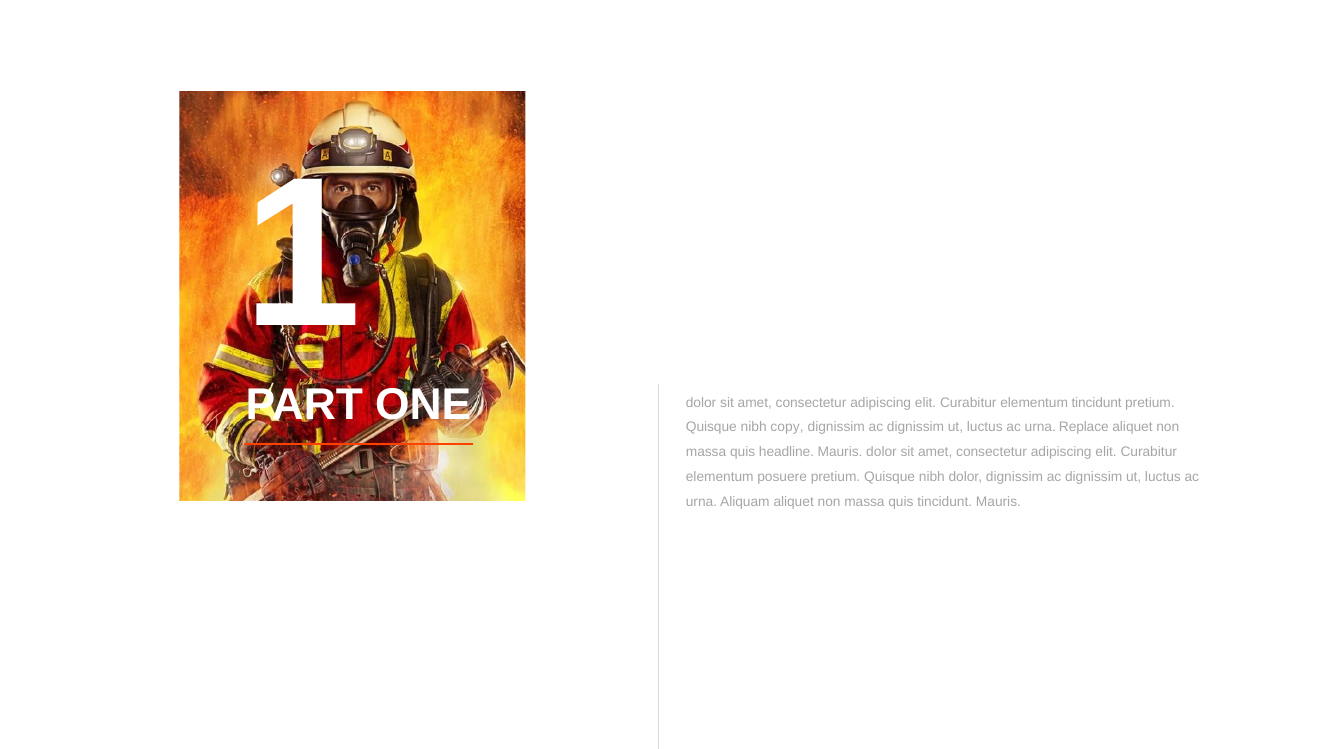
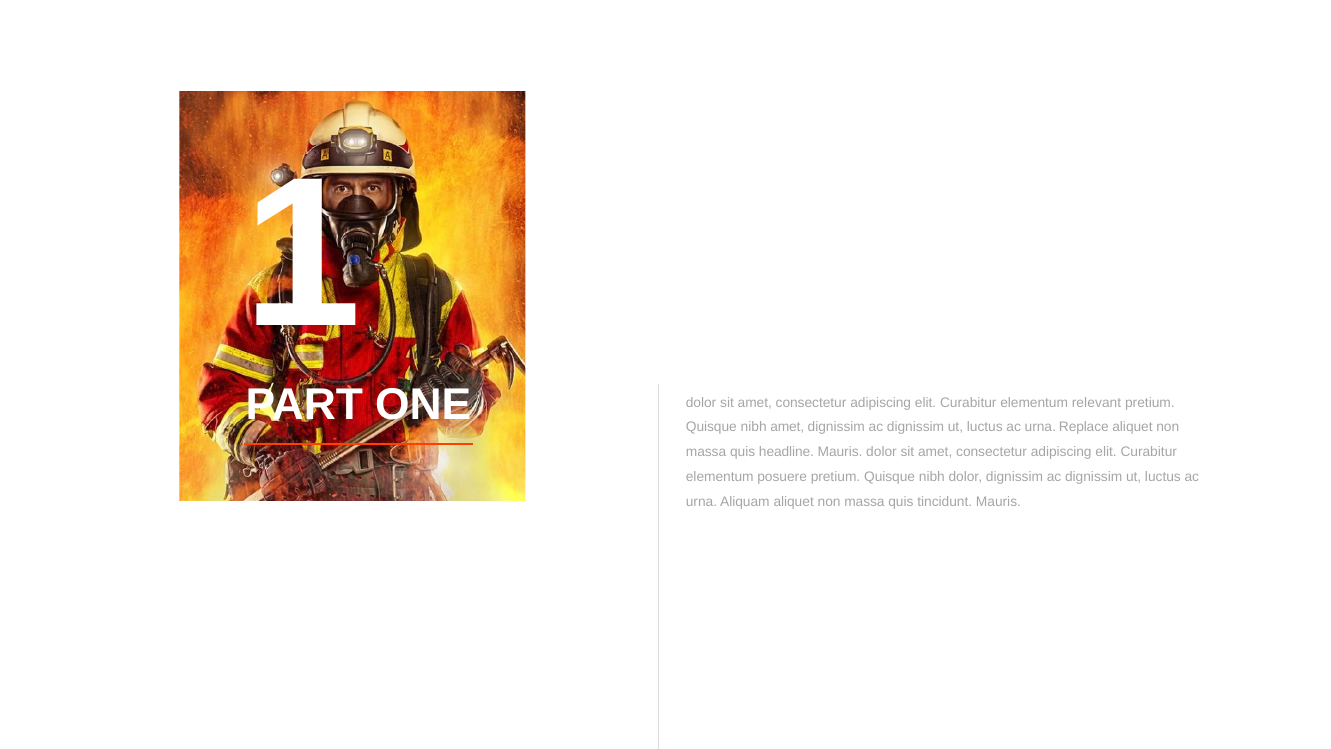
elementum tincidunt: tincidunt -> relevant
nibh copy: copy -> amet
